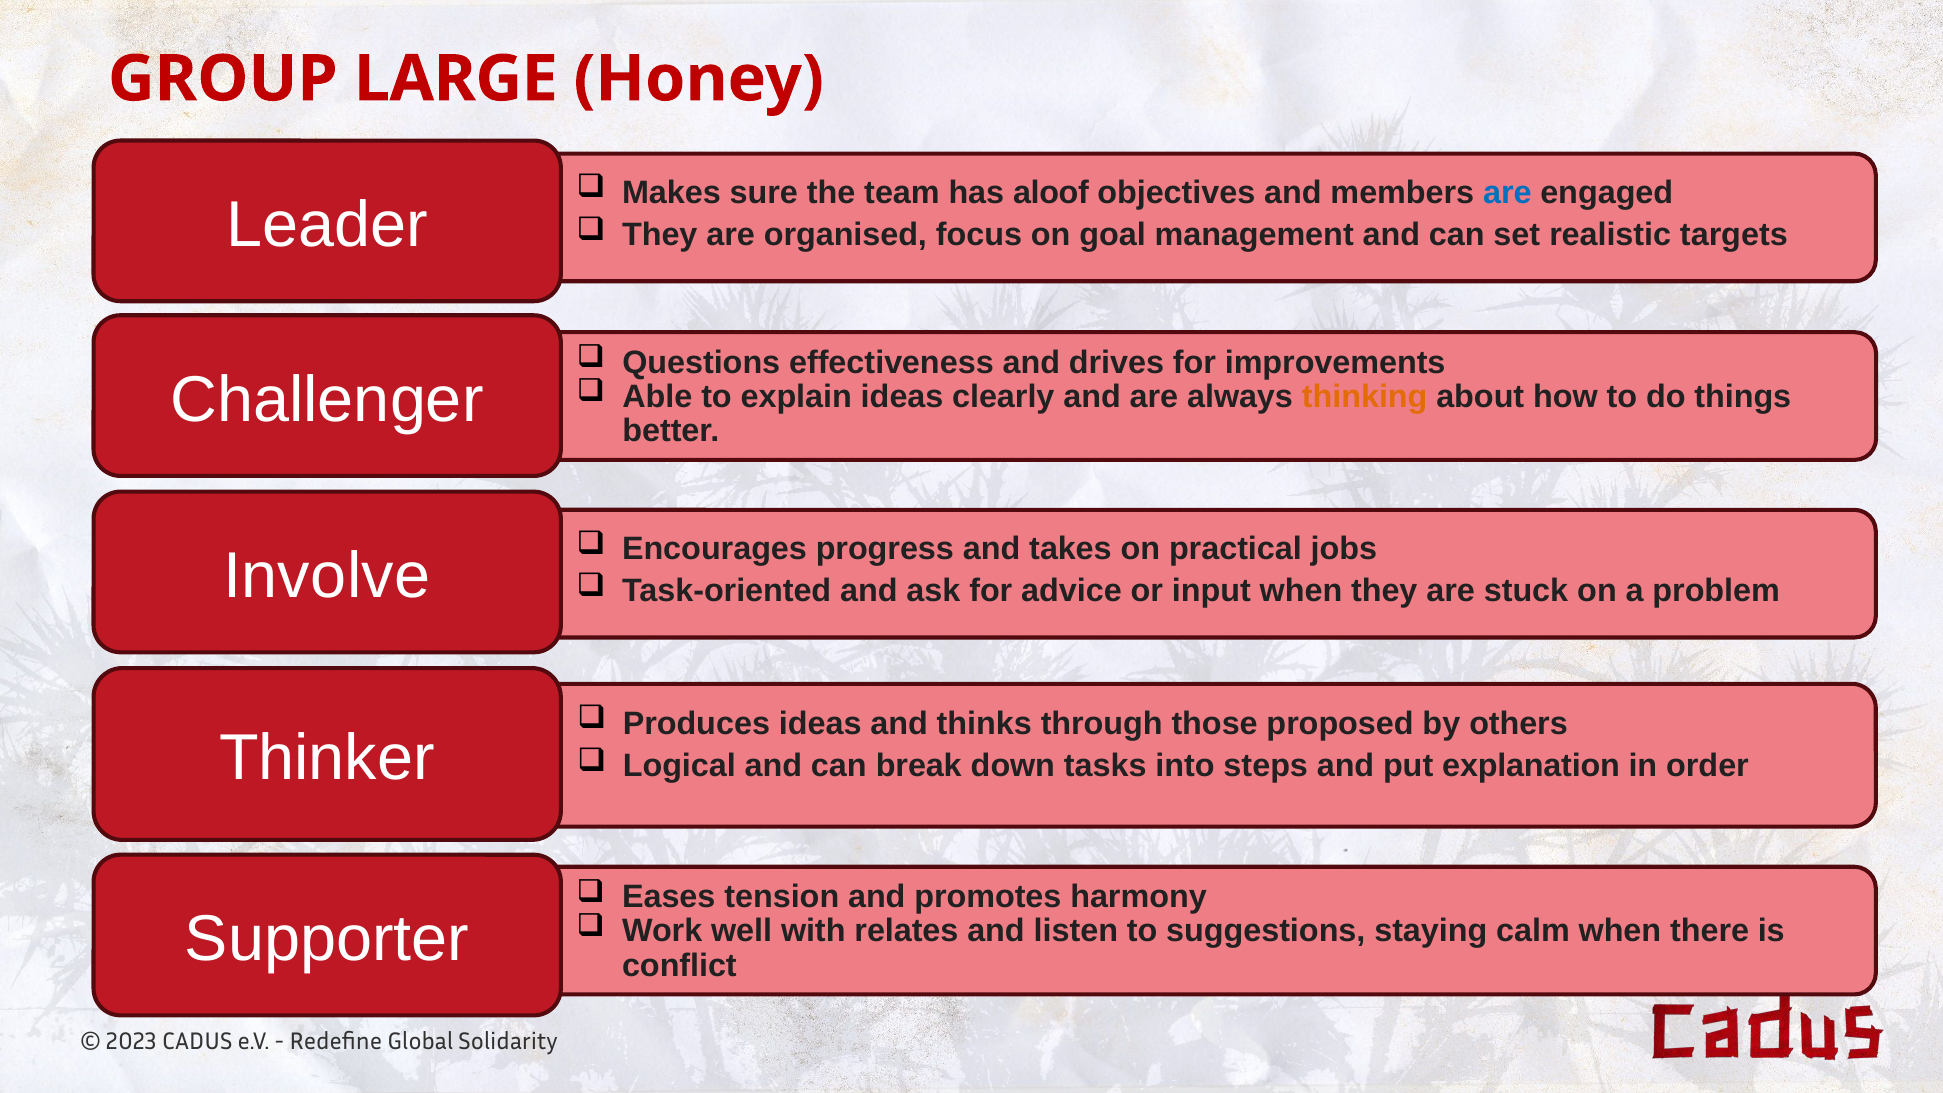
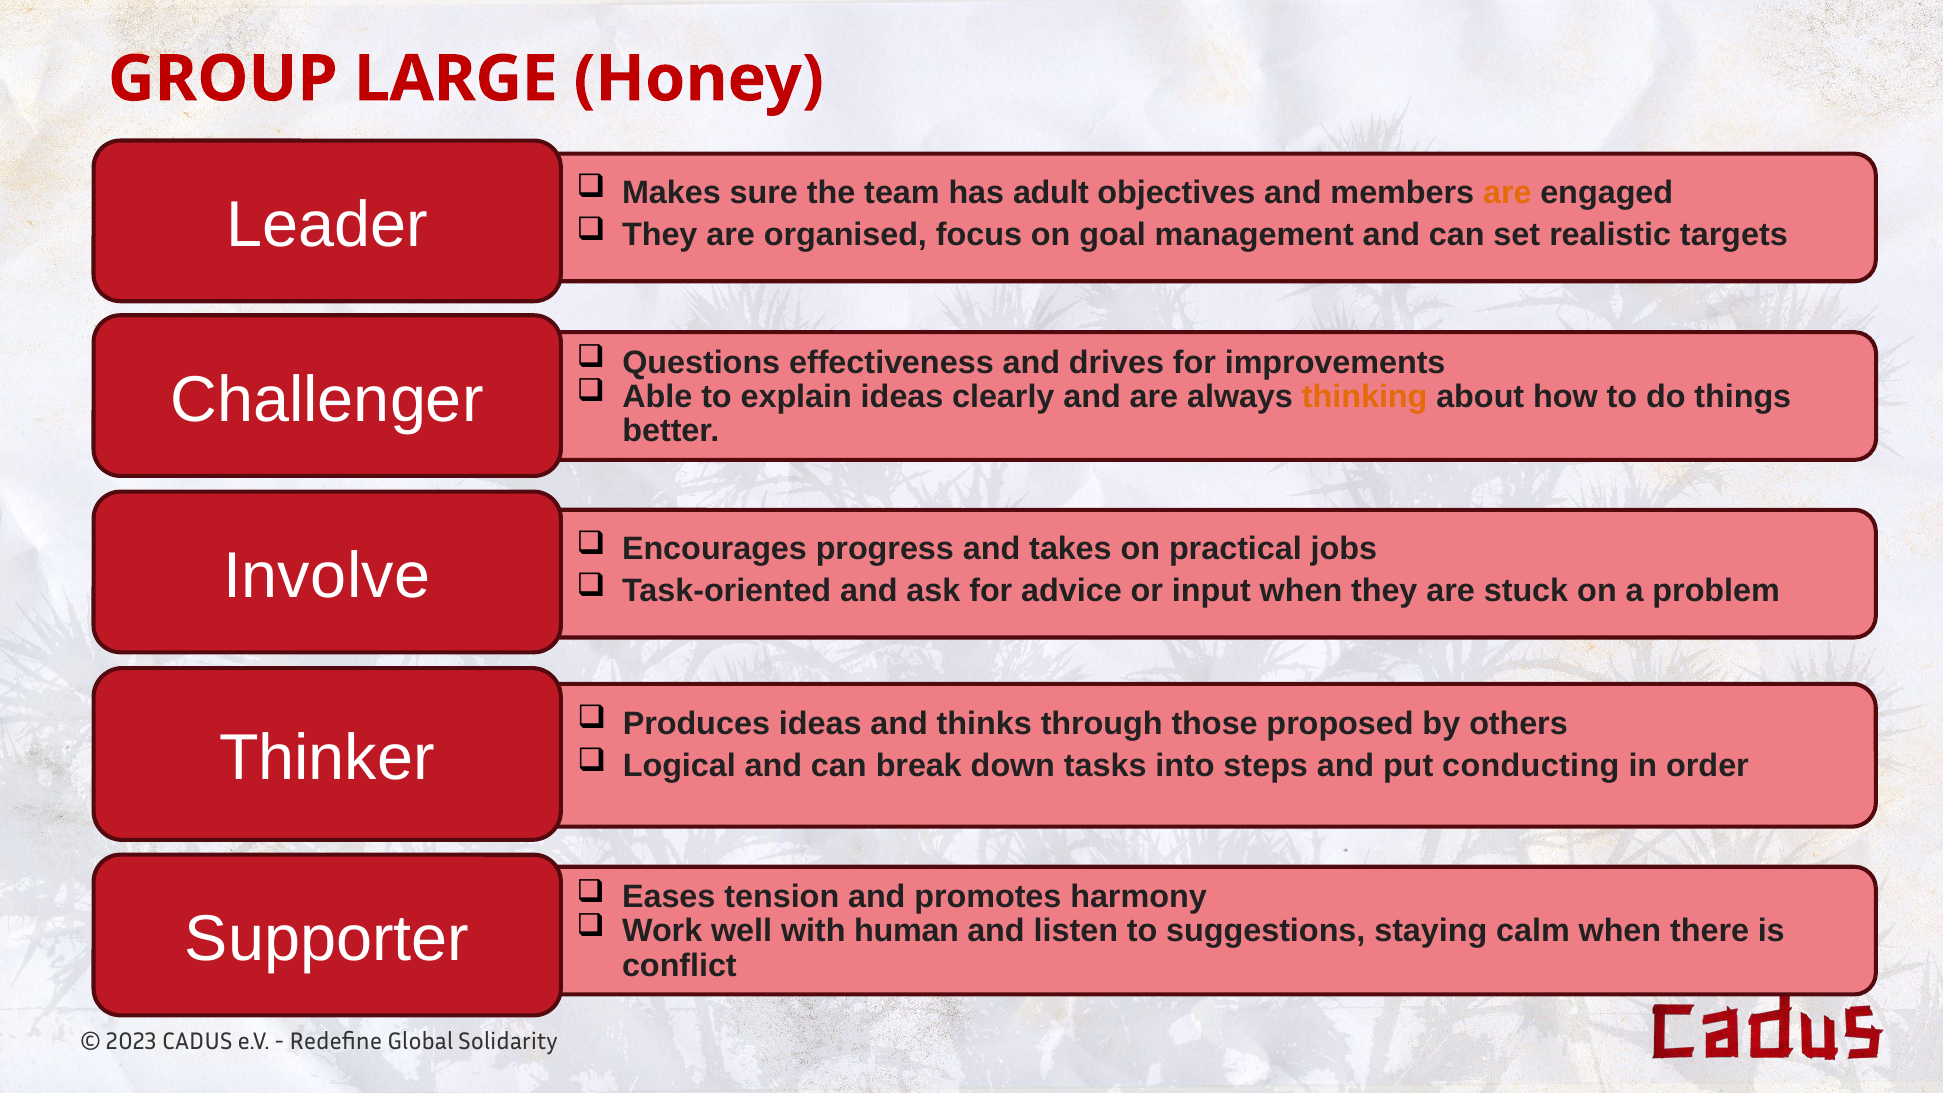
aloof: aloof -> adult
are at (1507, 192) colour: blue -> orange
explanation: explanation -> conducting
relates: relates -> human
